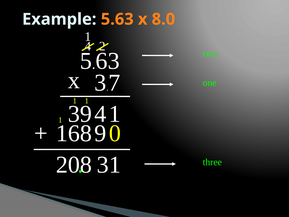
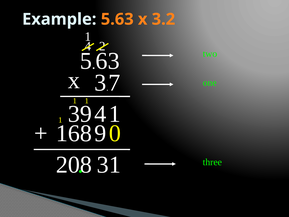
8.0: 8.0 -> 3.2
